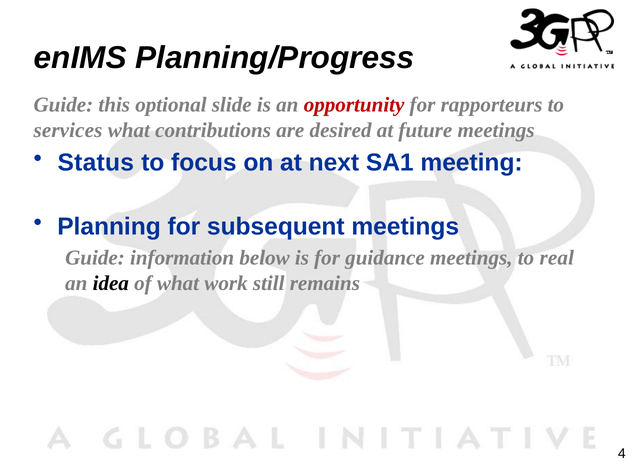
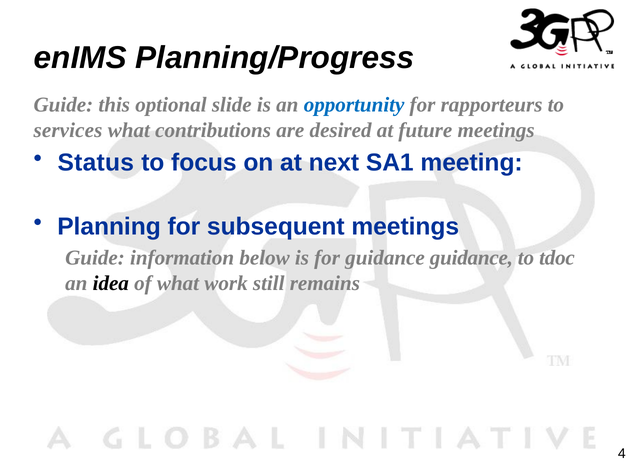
opportunity colour: red -> blue
guidance meetings: meetings -> guidance
real: real -> tdoc
